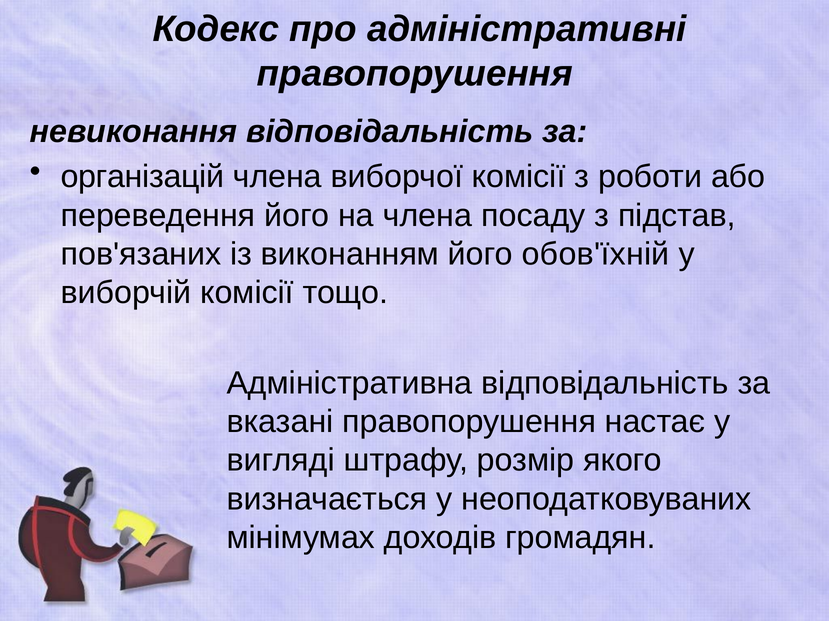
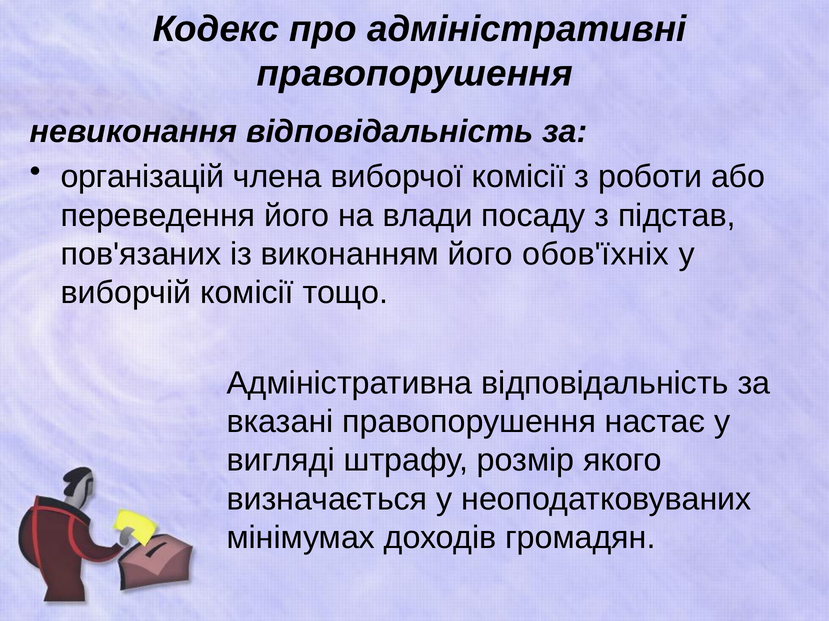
на члена: члена -> влади
обов'їхній: обов'їхній -> обов'їхніх
